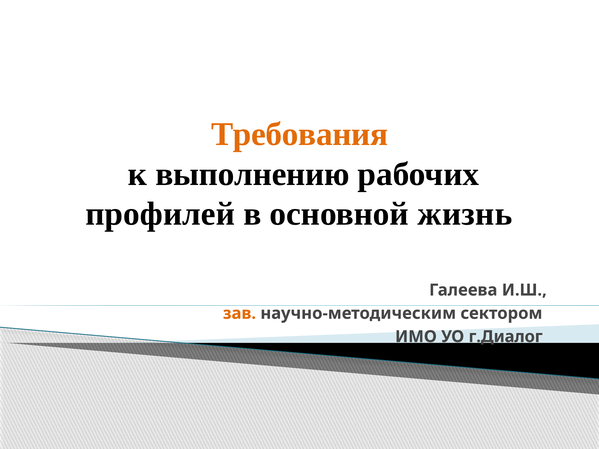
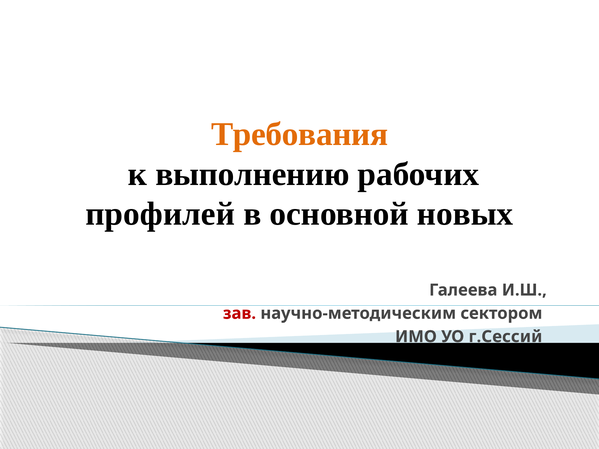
жизнь: жизнь -> новых
зав colour: orange -> red
г.Диалог: г.Диалог -> г.Сессий
